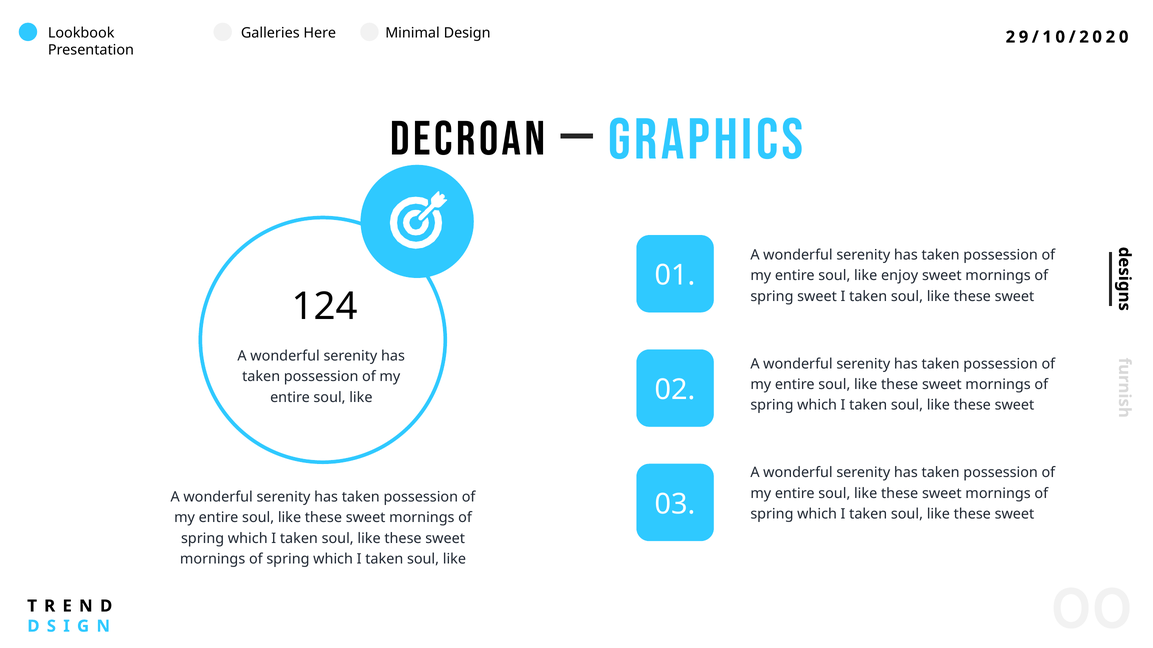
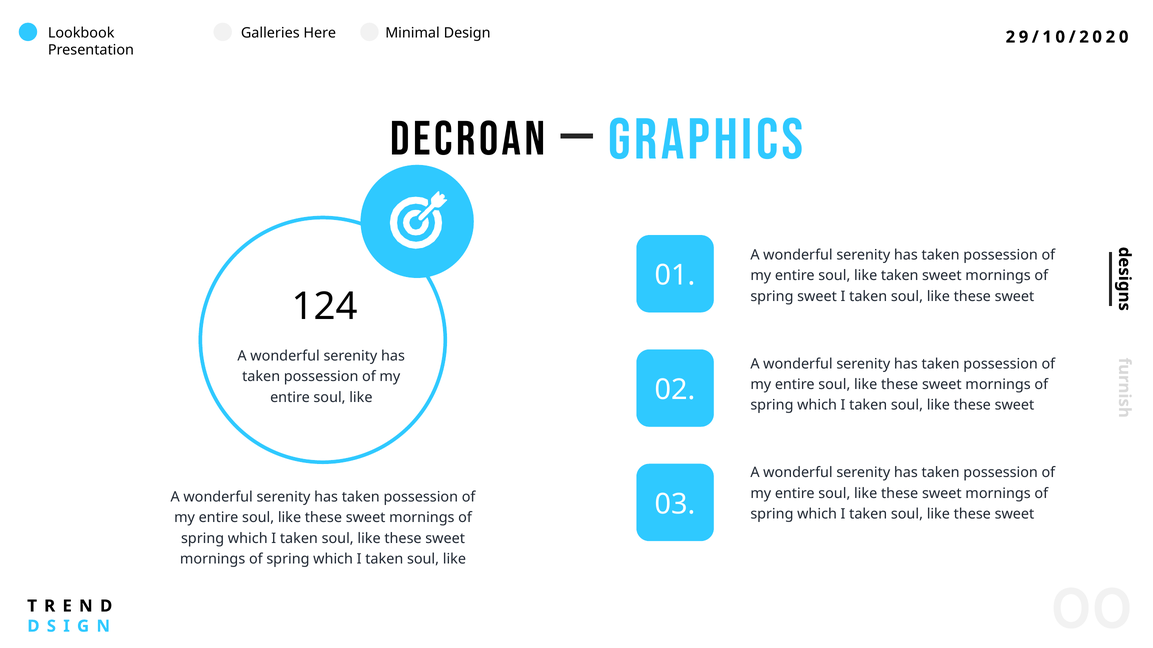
like enjoy: enjoy -> taken
